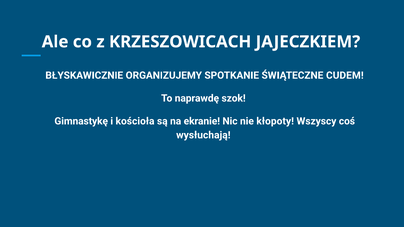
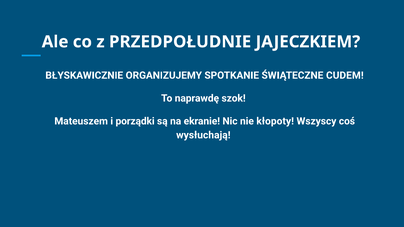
KRZESZOWICACH: KRZESZOWICACH -> PRZEDPOŁUDNIE
Gimnastykę: Gimnastykę -> Mateuszem
kościoła: kościoła -> porządki
